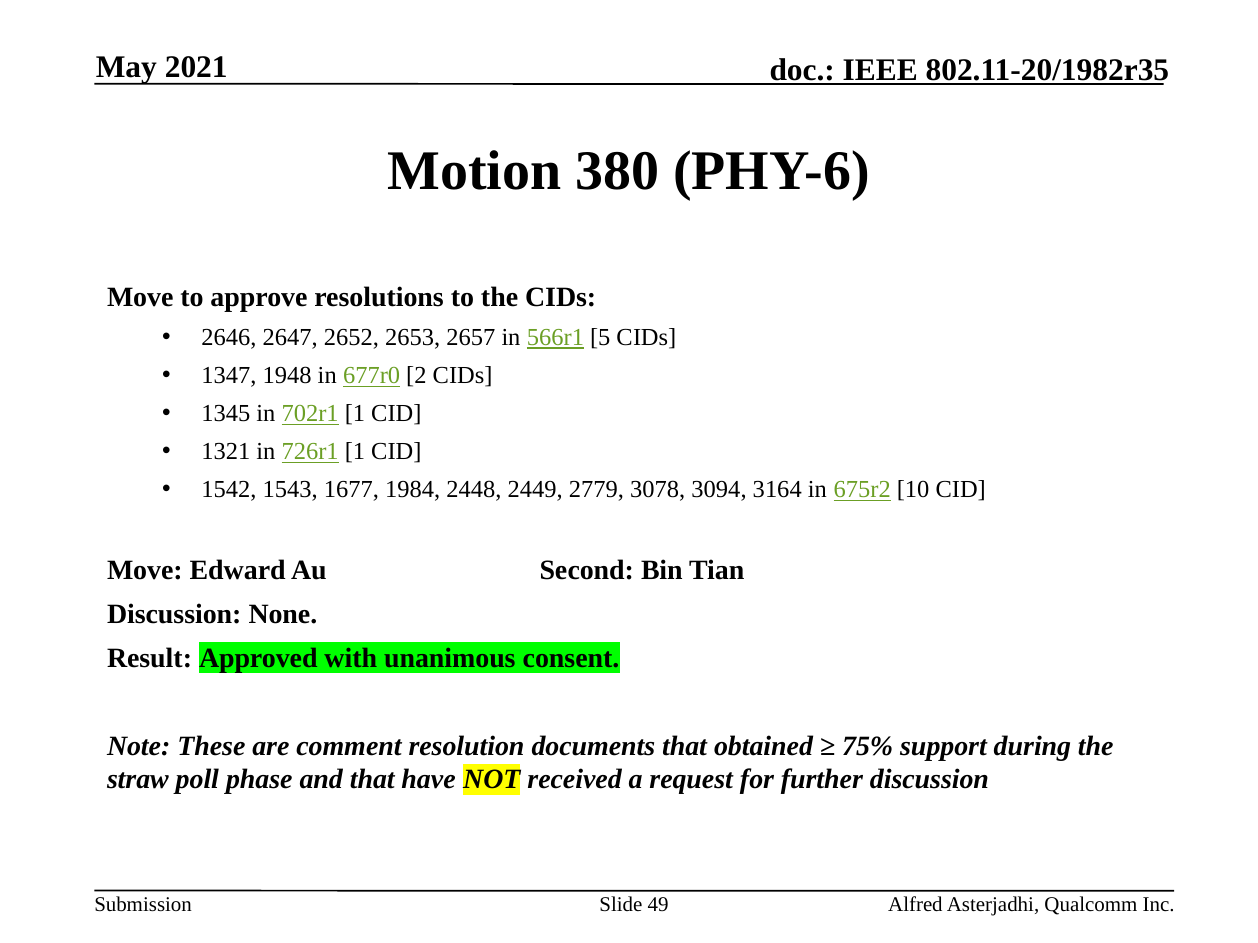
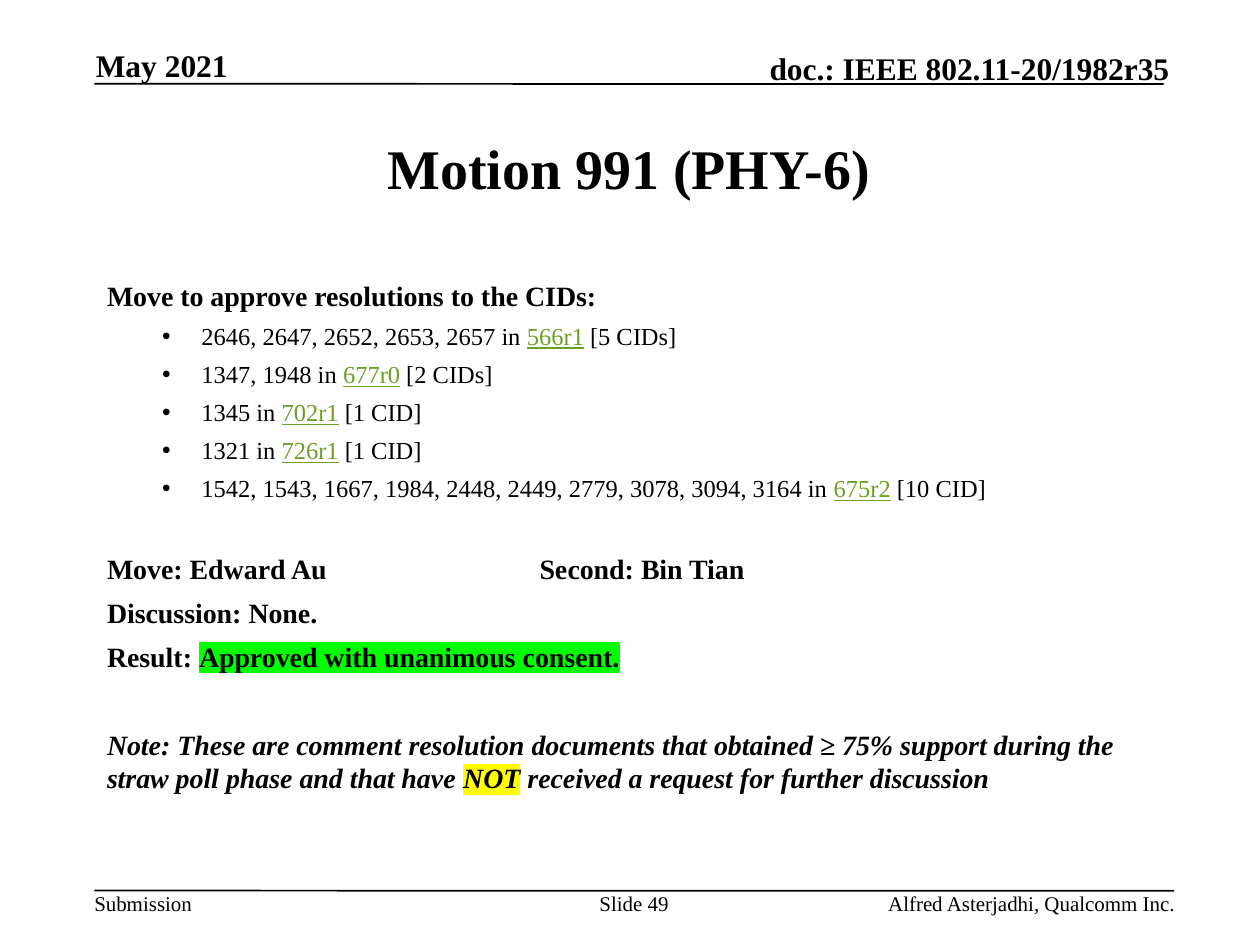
380: 380 -> 991
1677: 1677 -> 1667
